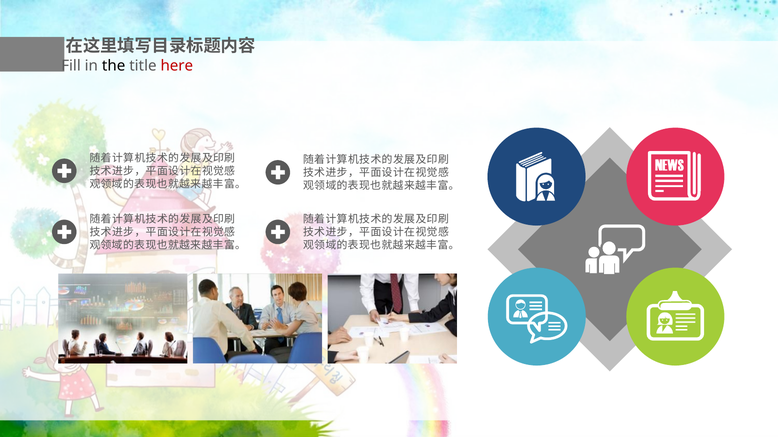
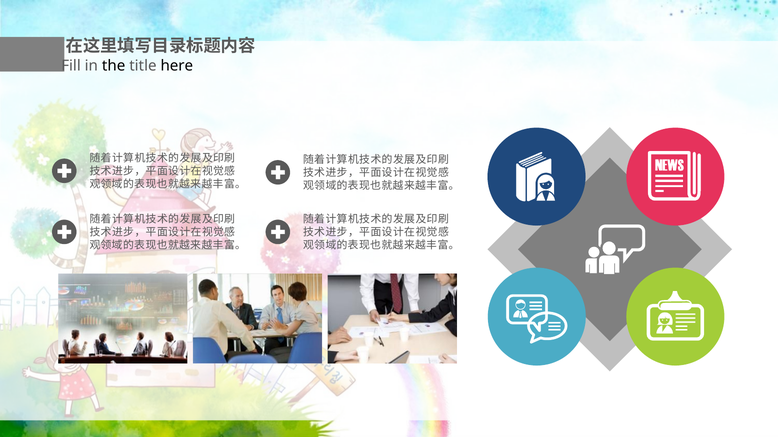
here colour: red -> black
